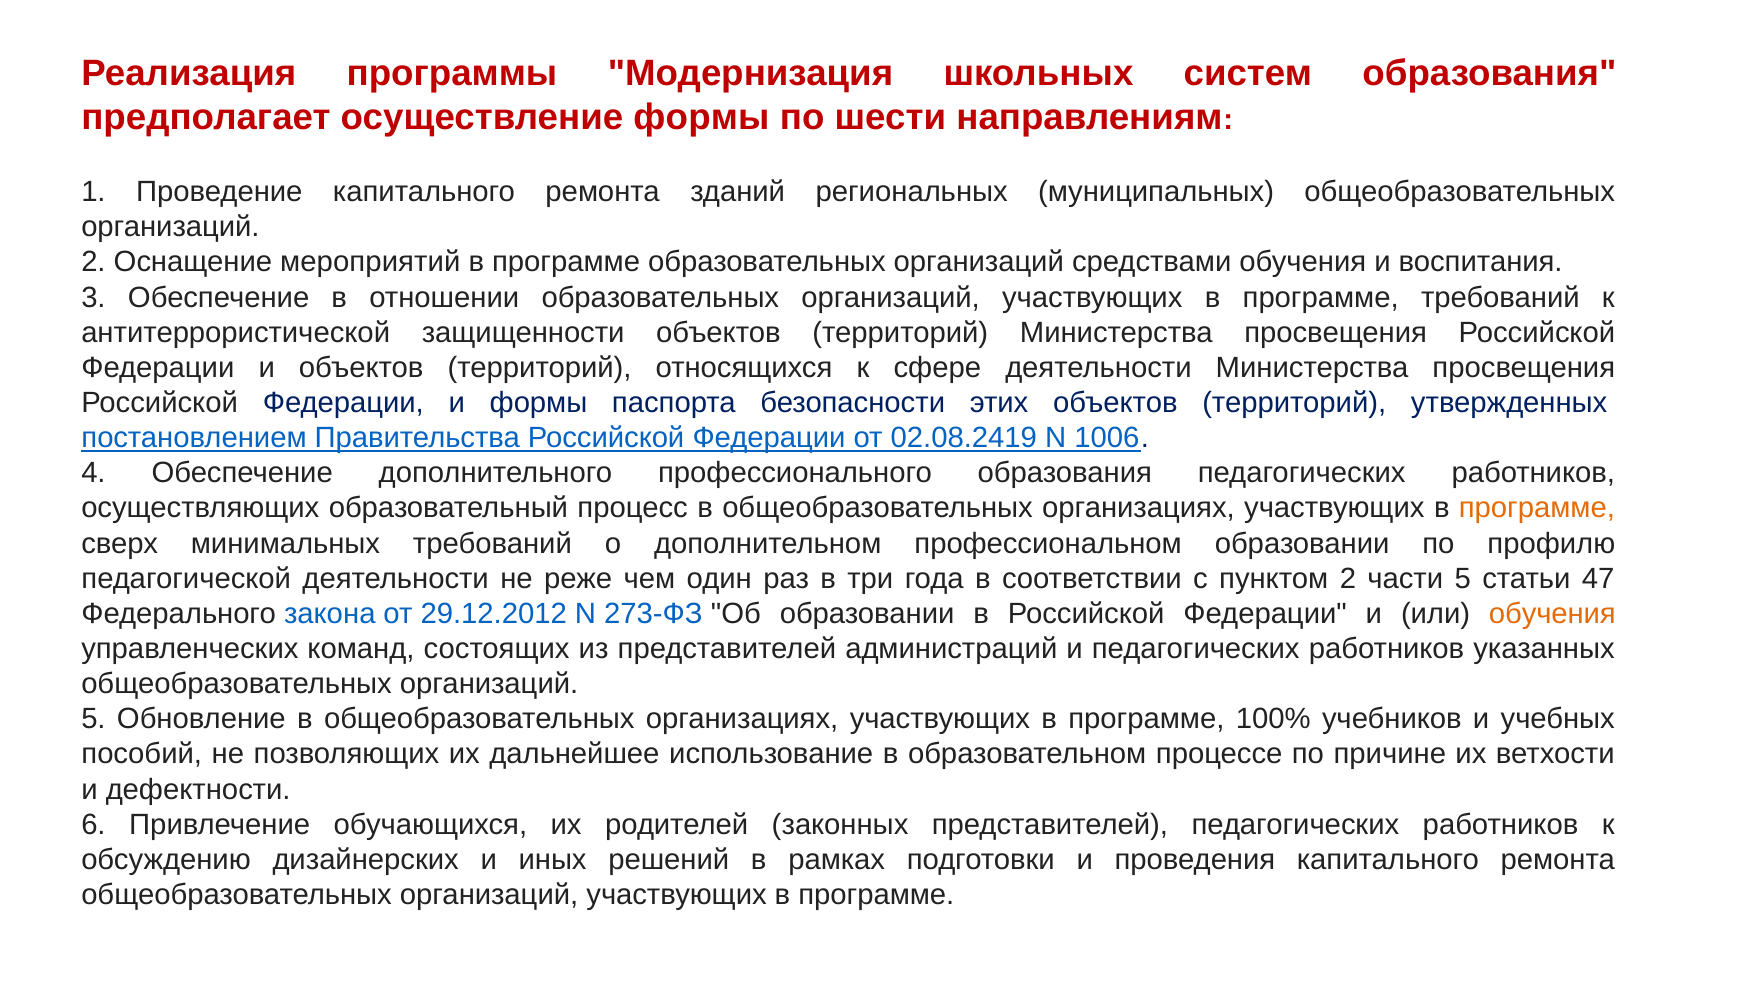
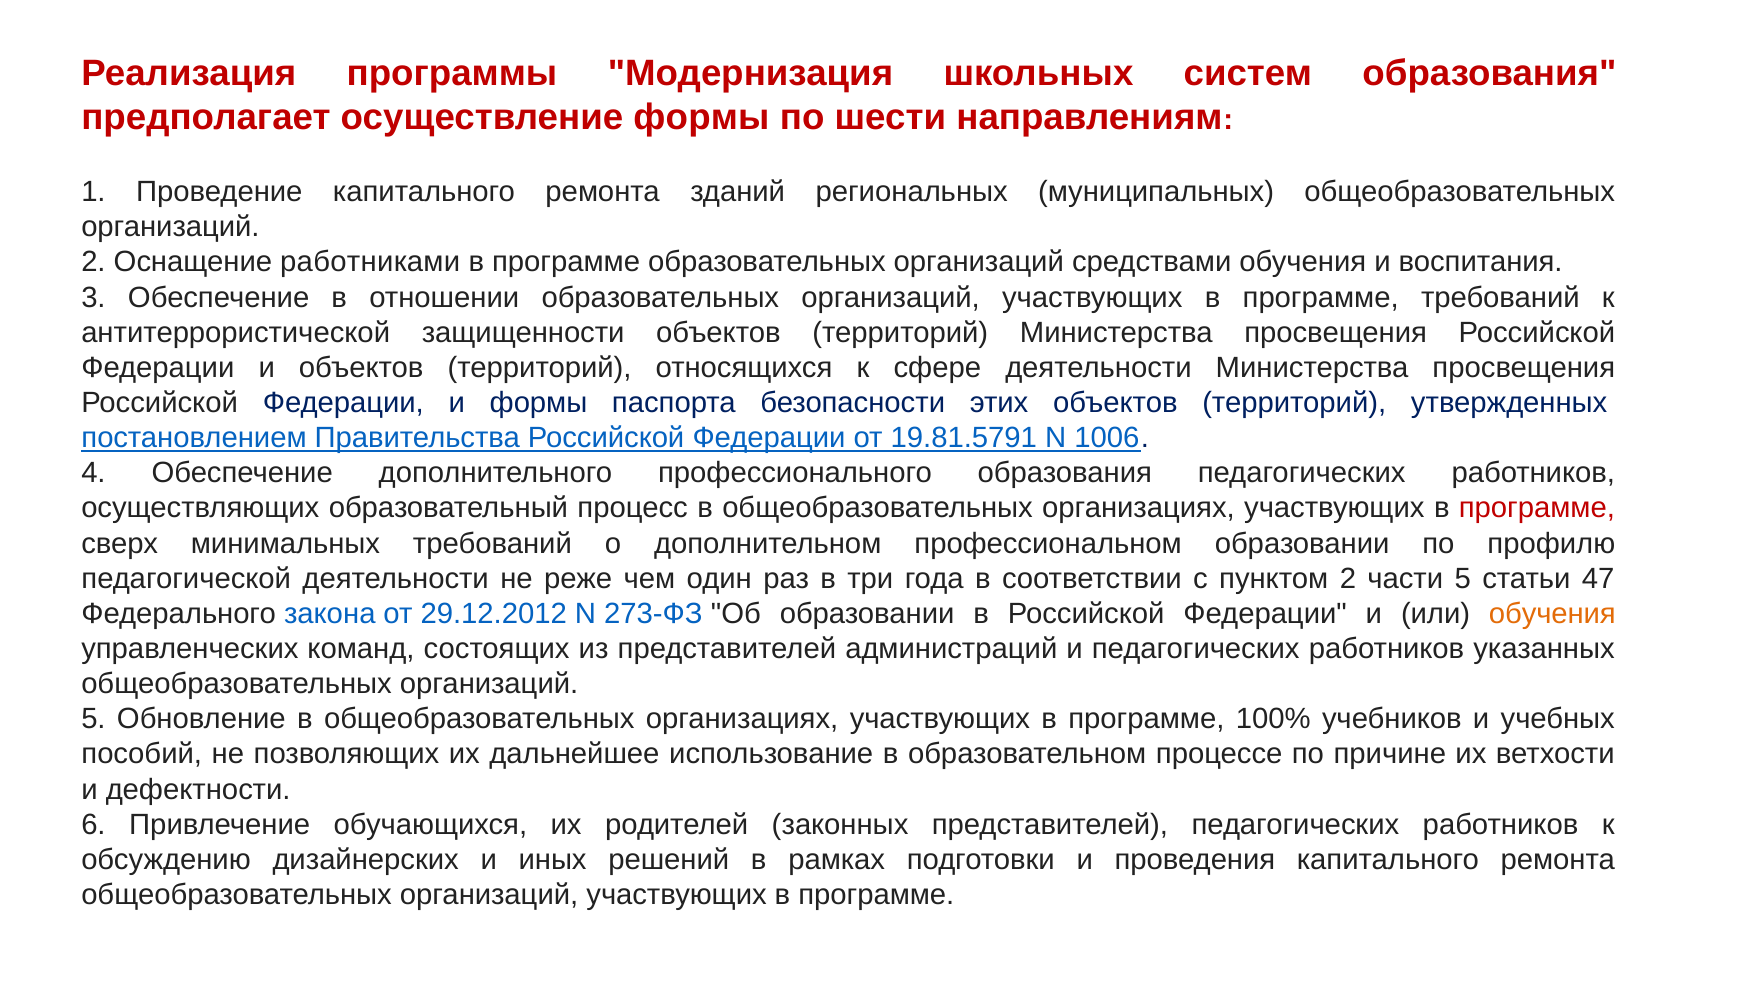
мероприятий: мероприятий -> работниками
02.08.2419: 02.08.2419 -> 19.81.5791
программе at (1537, 508) colour: orange -> red
